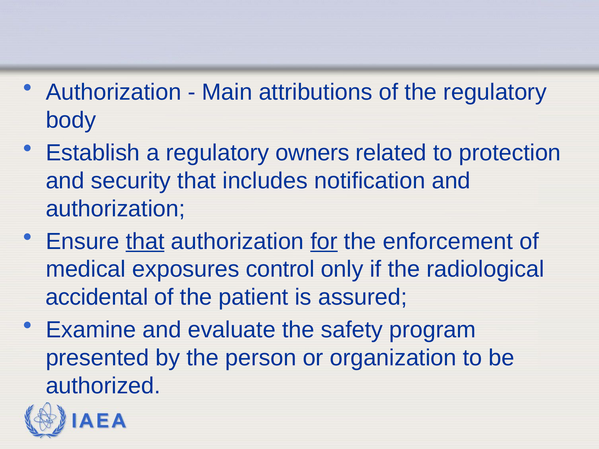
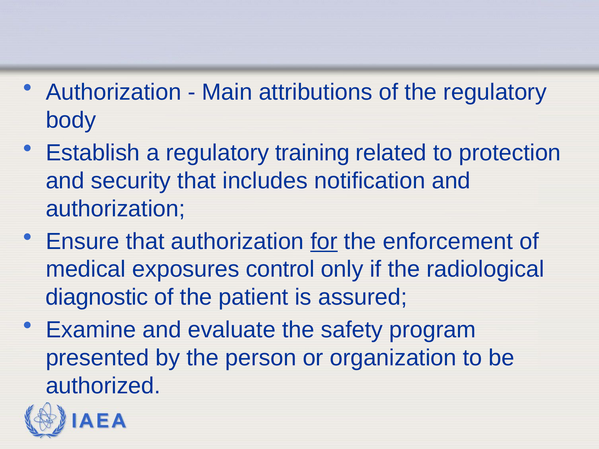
owners: owners -> training
that at (145, 241) underline: present -> none
accidental: accidental -> diagnostic
